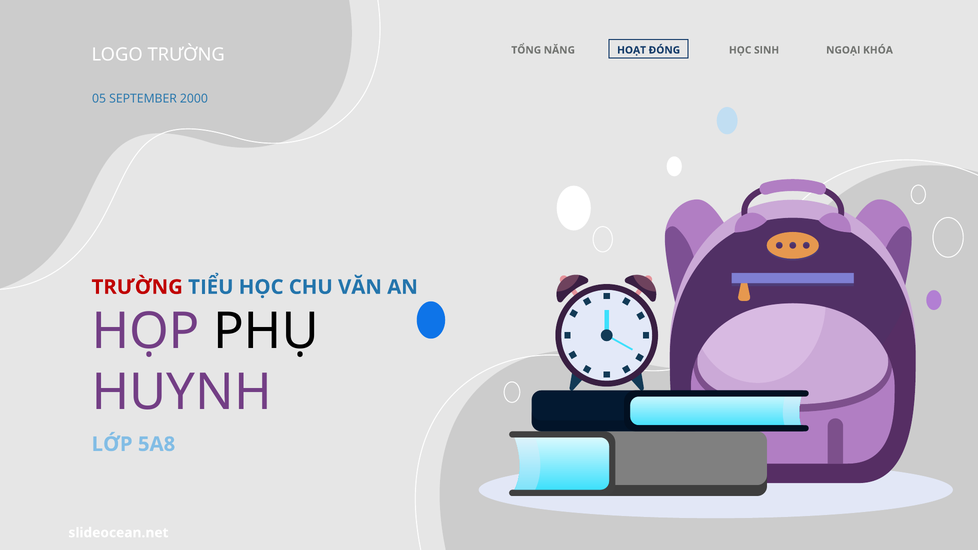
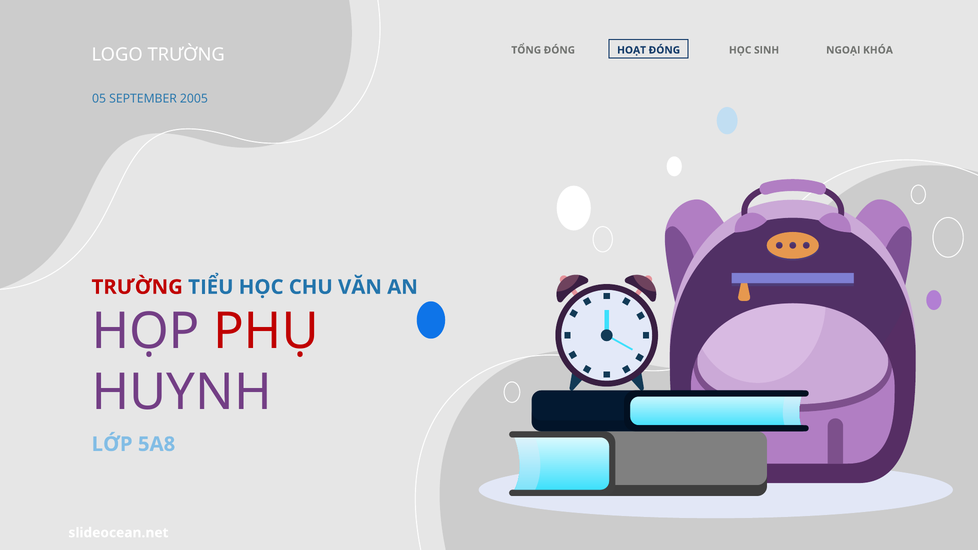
TỔNG NĂNG: NĂNG -> ĐÓNG
2000: 2000 -> 2005
PHỤ colour: black -> red
